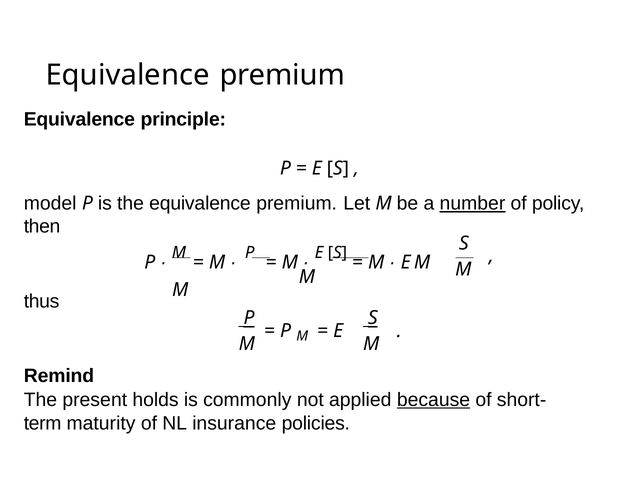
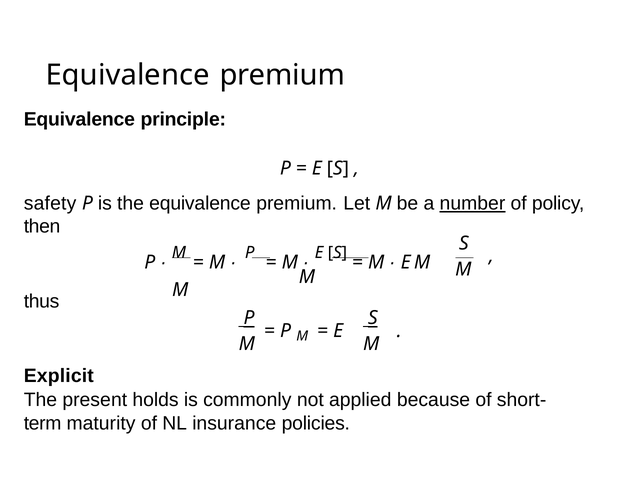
model: model -> safety
Remind: Remind -> Explicit
because underline: present -> none
